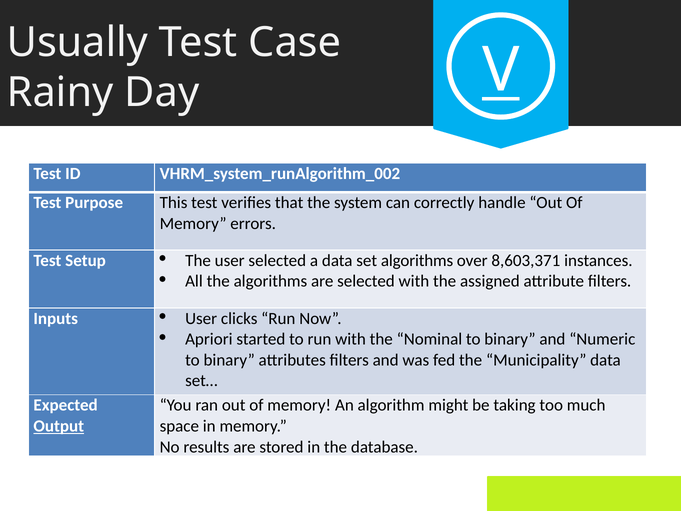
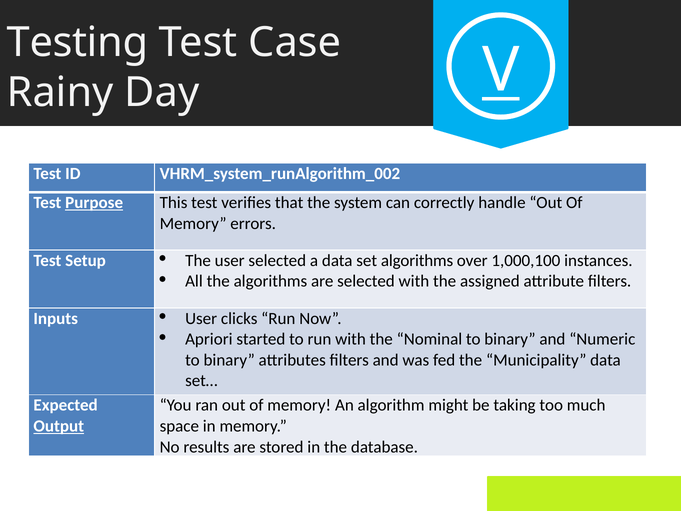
Usually: Usually -> Testing
Purpose underline: none -> present
8,603,371: 8,603,371 -> 1,000,100
